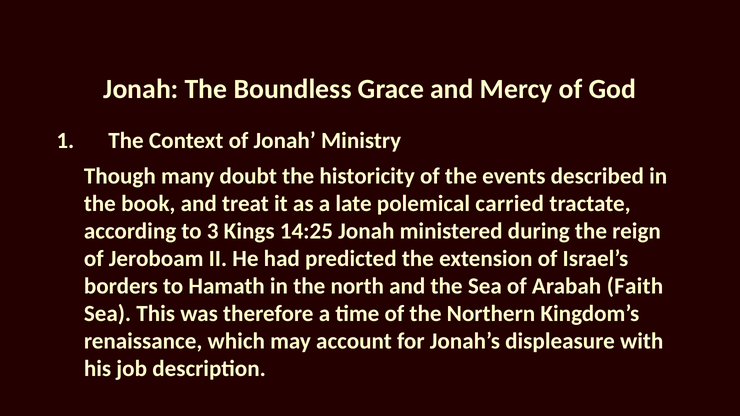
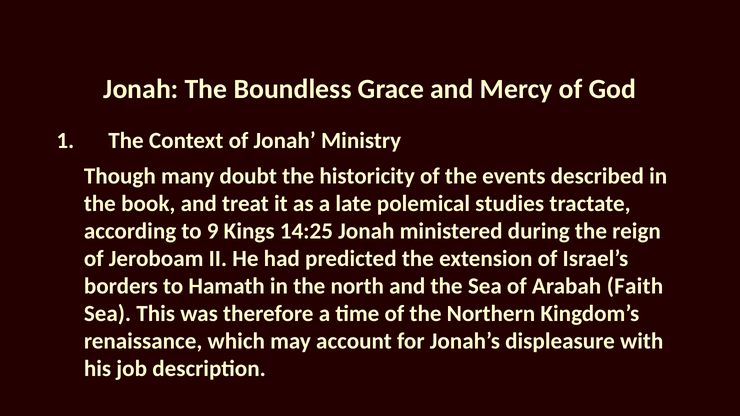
carried: carried -> studies
3: 3 -> 9
